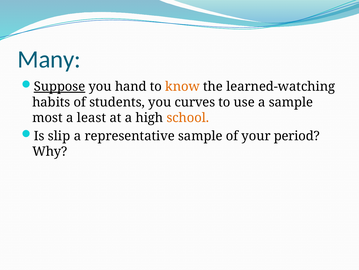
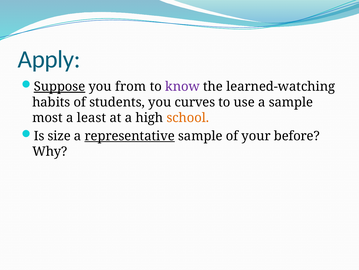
Many: Many -> Apply
hand: hand -> from
know colour: orange -> purple
slip: slip -> size
representative underline: none -> present
period: period -> before
